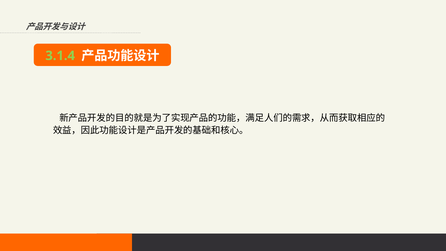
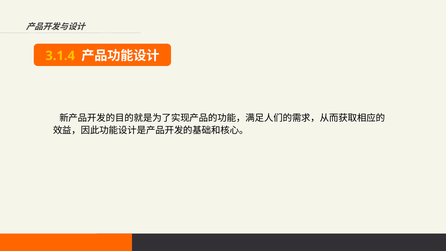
3.1.4 colour: light green -> yellow
